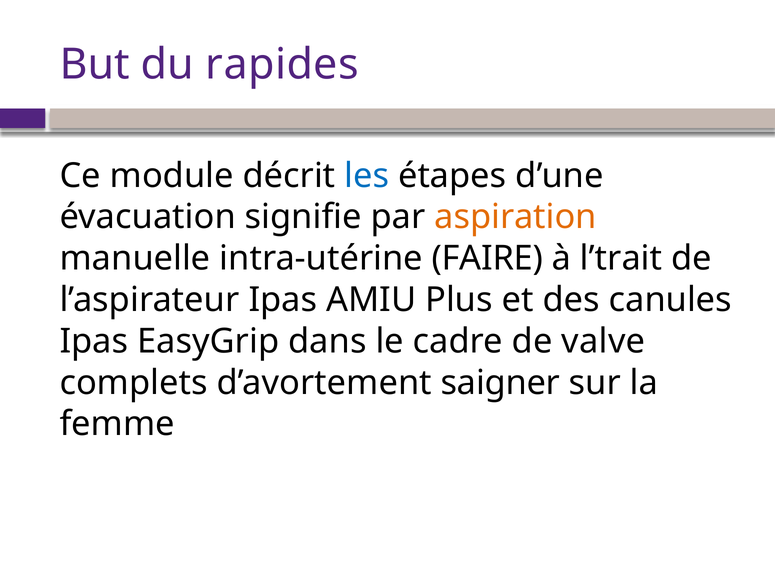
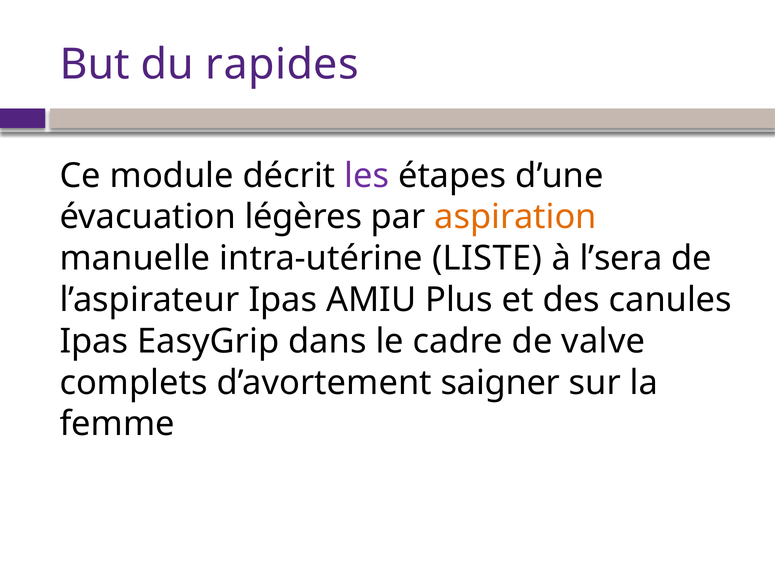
les colour: blue -> purple
signifie: signifie -> légères
FAIRE: FAIRE -> LISTE
l’trait: l’trait -> l’sera
